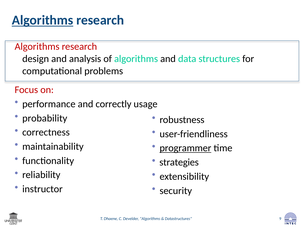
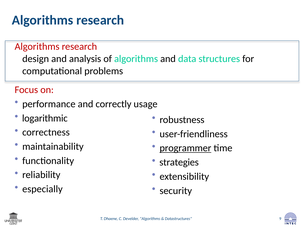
Algorithms at (43, 20) underline: present -> none
probability: probability -> logarithmic
instructor: instructor -> especially
